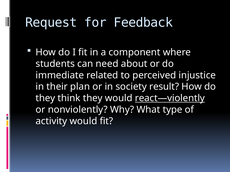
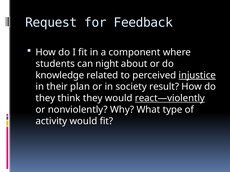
need: need -> night
immediate: immediate -> knowledge
injustice underline: none -> present
